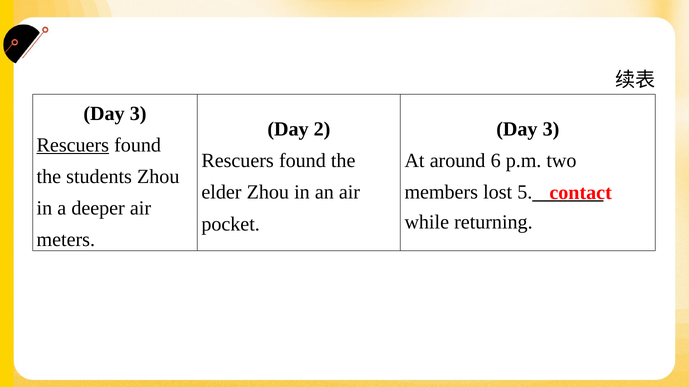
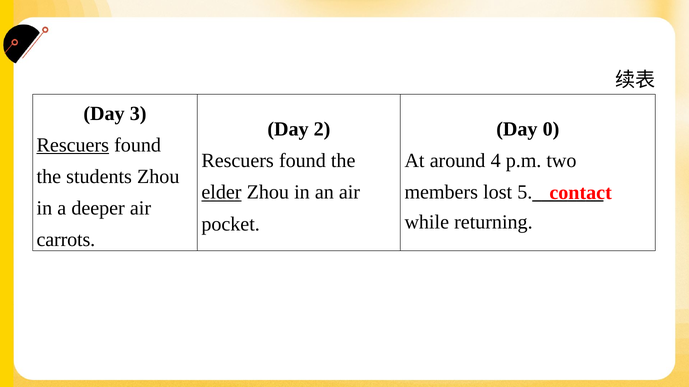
3 at (551, 129): 3 -> 0
6: 6 -> 4
elder underline: none -> present
meters: meters -> carrots
